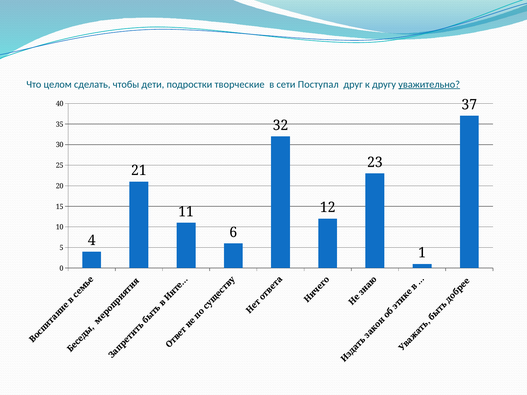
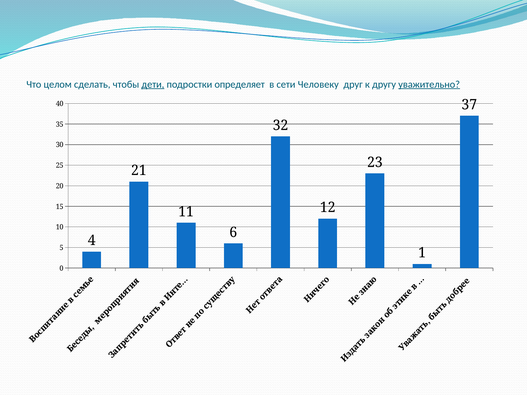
дети underline: none -> present
творческие: творческие -> определяет
Поступал: Поступал -> Человеку
